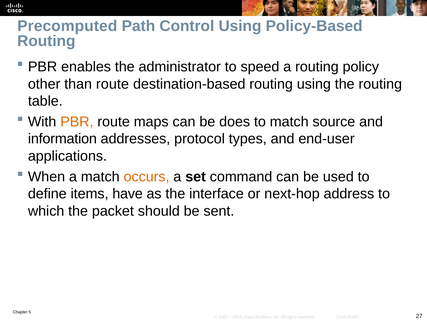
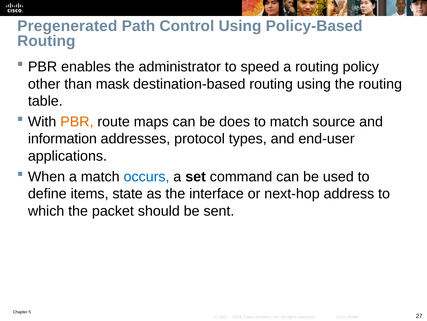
Precomputed: Precomputed -> Pregenerated
than route: route -> mask
occurs colour: orange -> blue
have: have -> state
